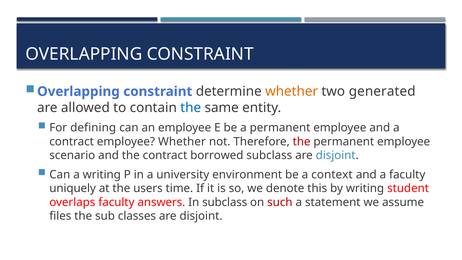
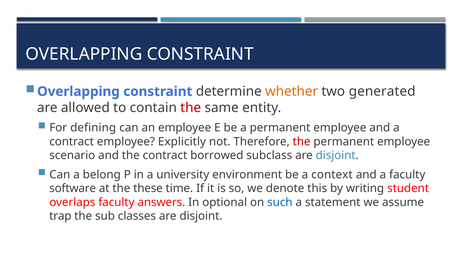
the at (191, 108) colour: blue -> red
employee Whether: Whether -> Explicitly
a writing: writing -> belong
uniquely: uniquely -> software
users: users -> these
In subclass: subclass -> optional
such colour: red -> blue
files: files -> trap
